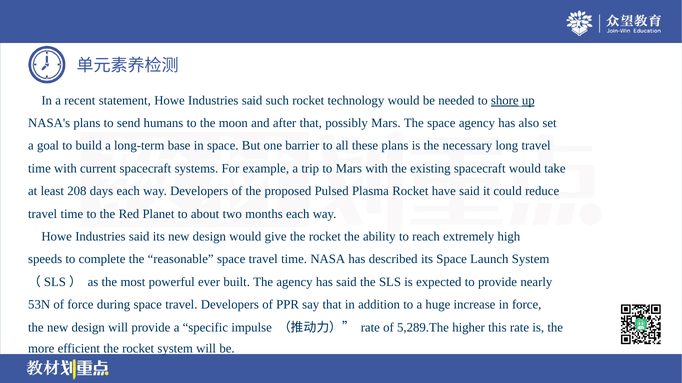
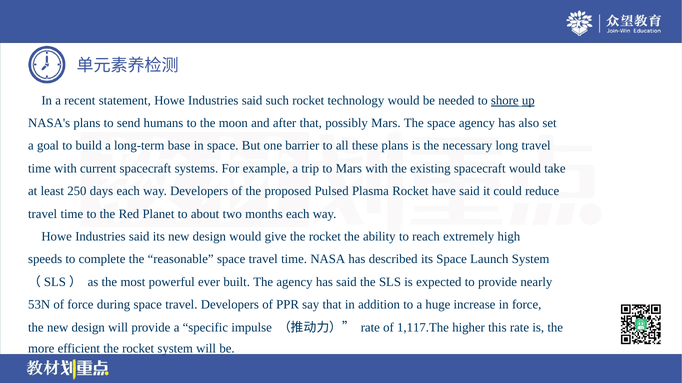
208: 208 -> 250
5,289.The: 5,289.The -> 1,117.The
